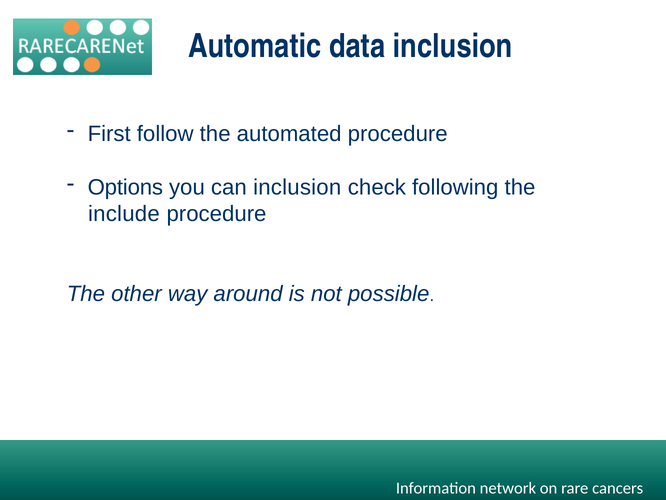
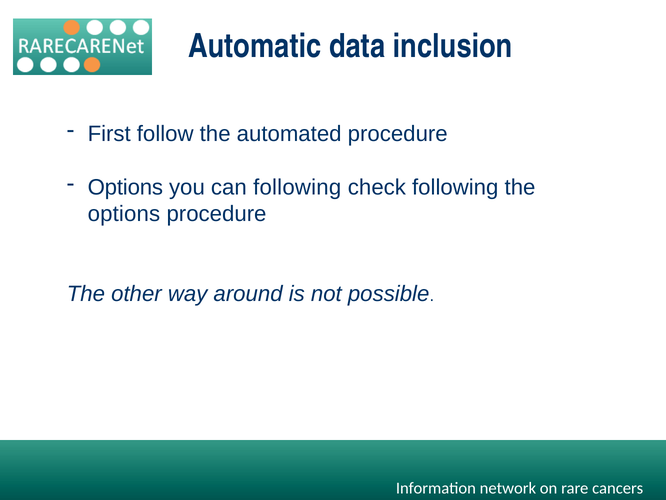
can inclusion: inclusion -> following
include at (124, 214): include -> options
